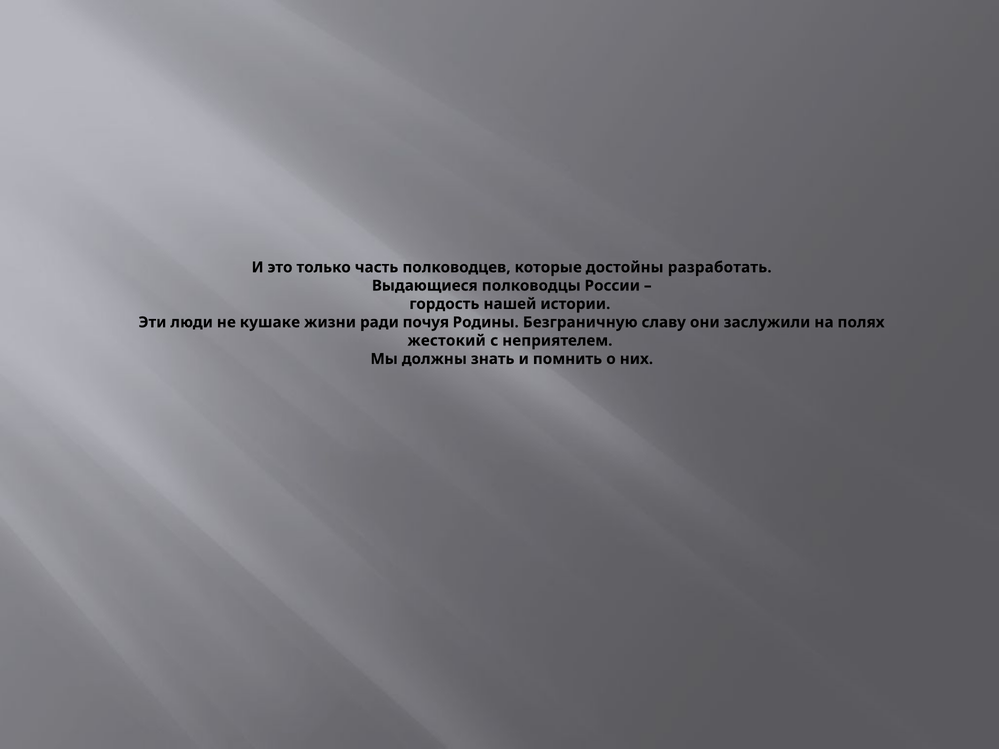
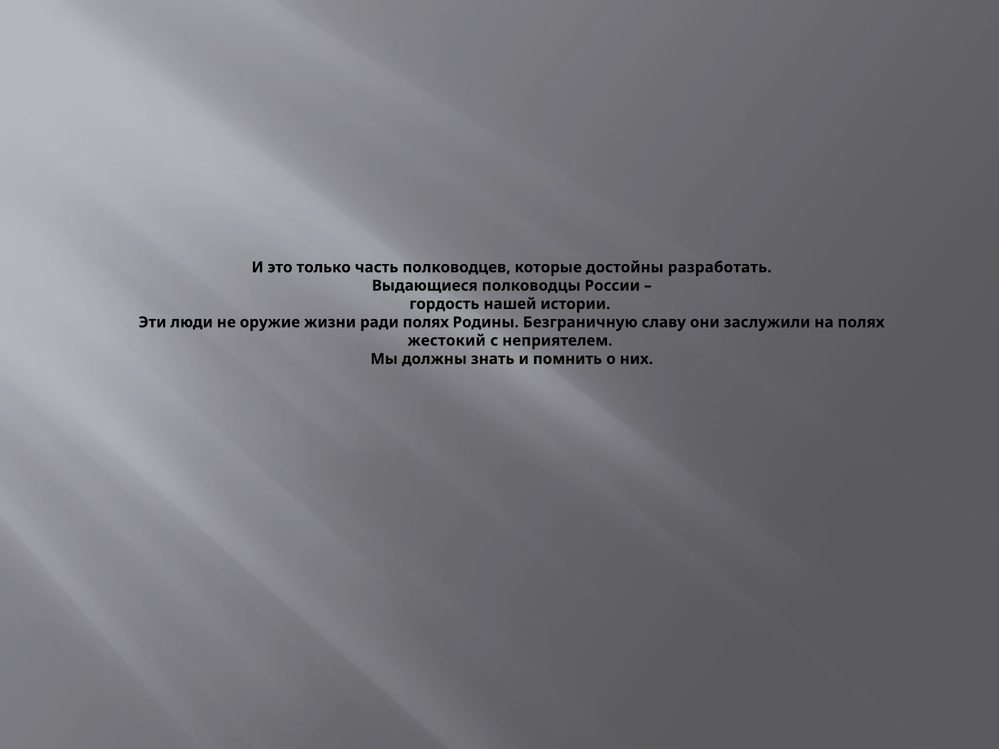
кушаке: кушаке -> оружие
ради почуя: почуя -> полях
